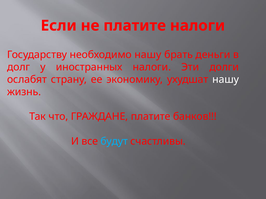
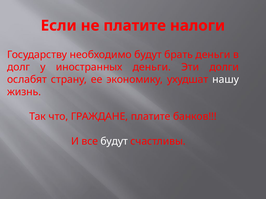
необходимо нашу: нашу -> будут
иностранных налоги: налоги -> деньги
будут at (114, 142) colour: light blue -> white
